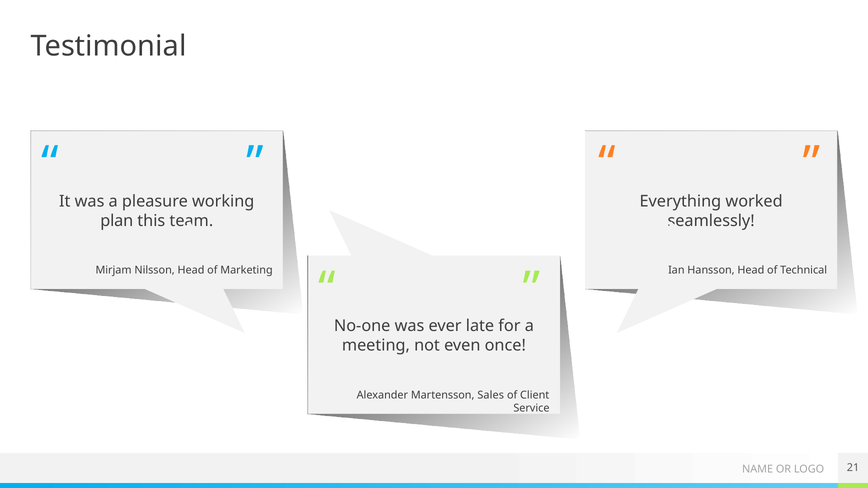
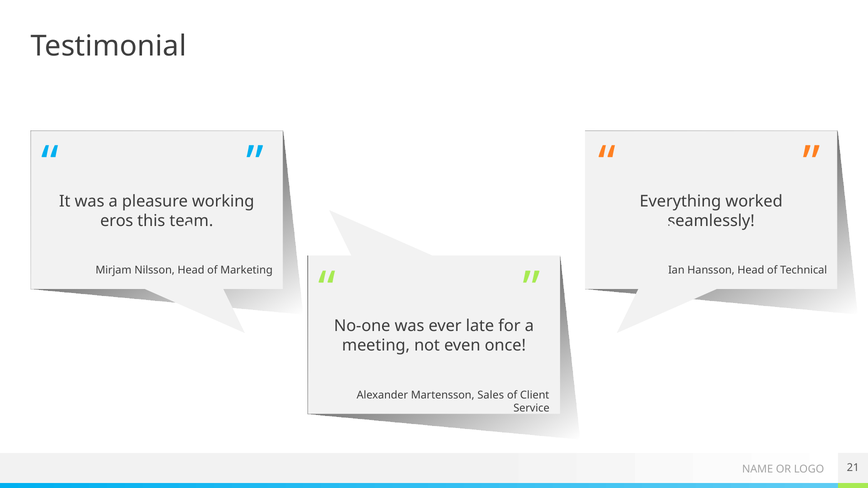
plan: plan -> eros
